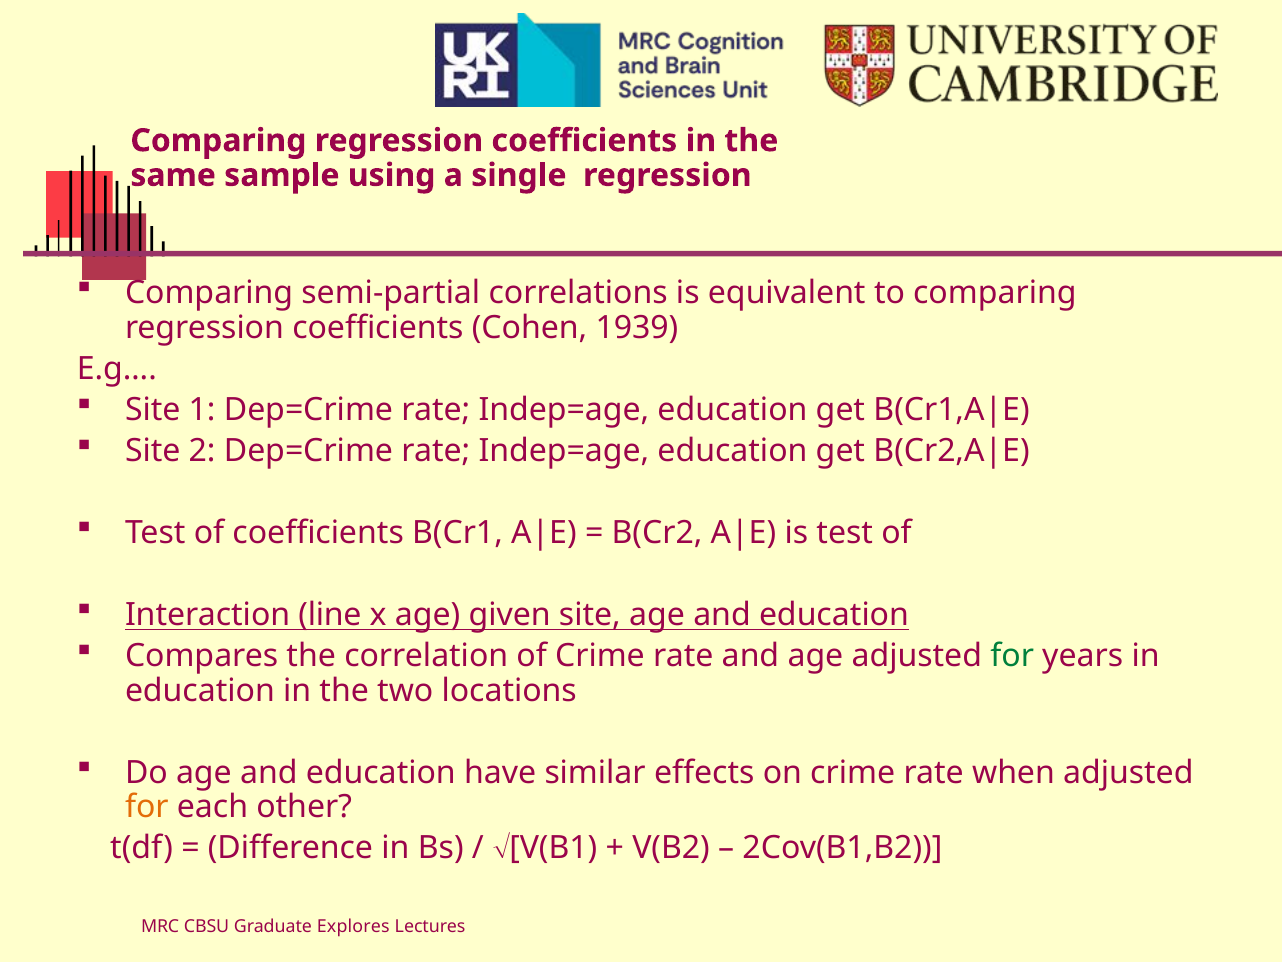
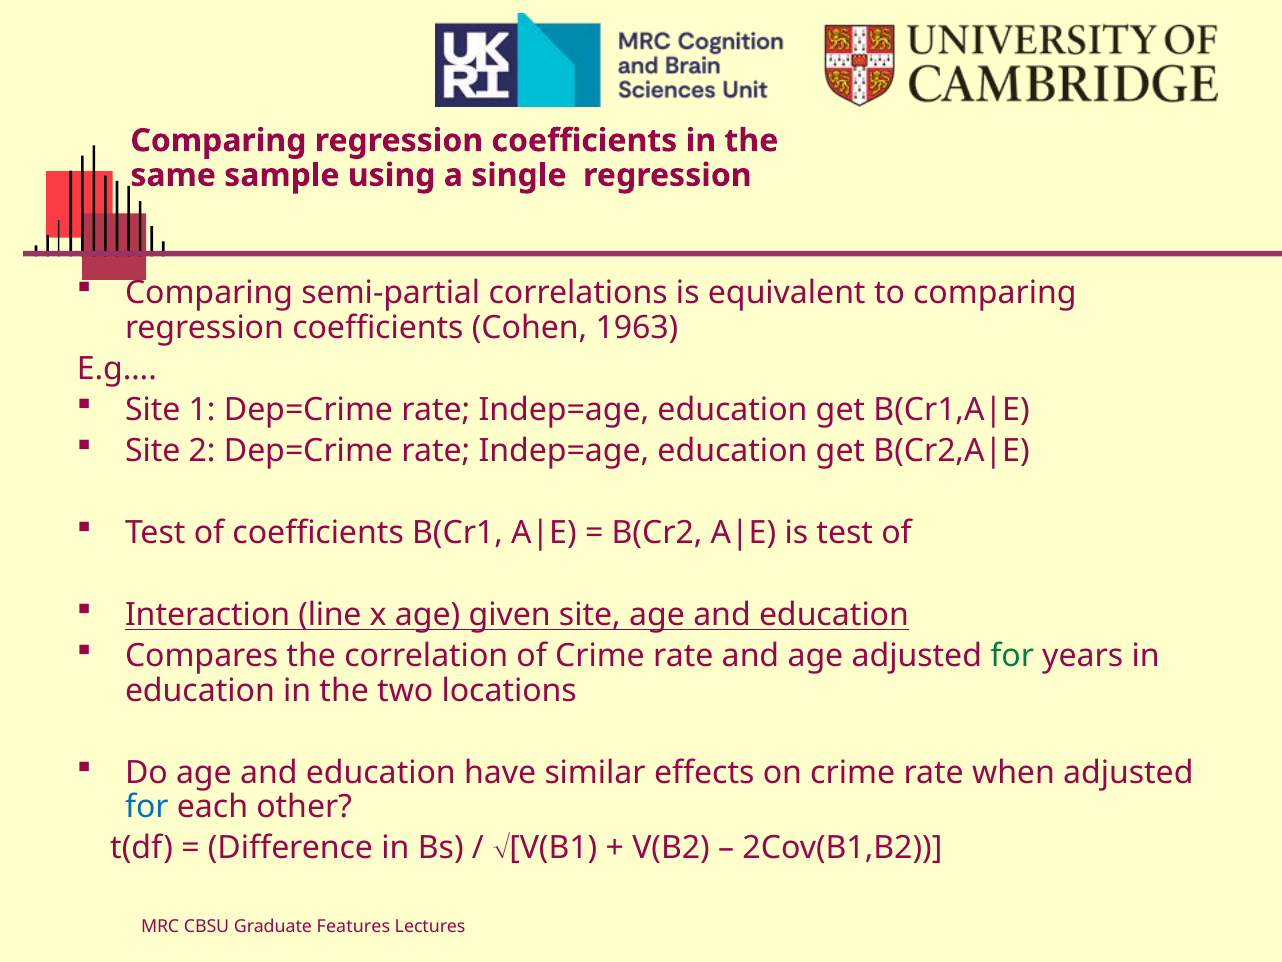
1939: 1939 -> 1963
for at (147, 807) colour: orange -> blue
Explores: Explores -> Features
